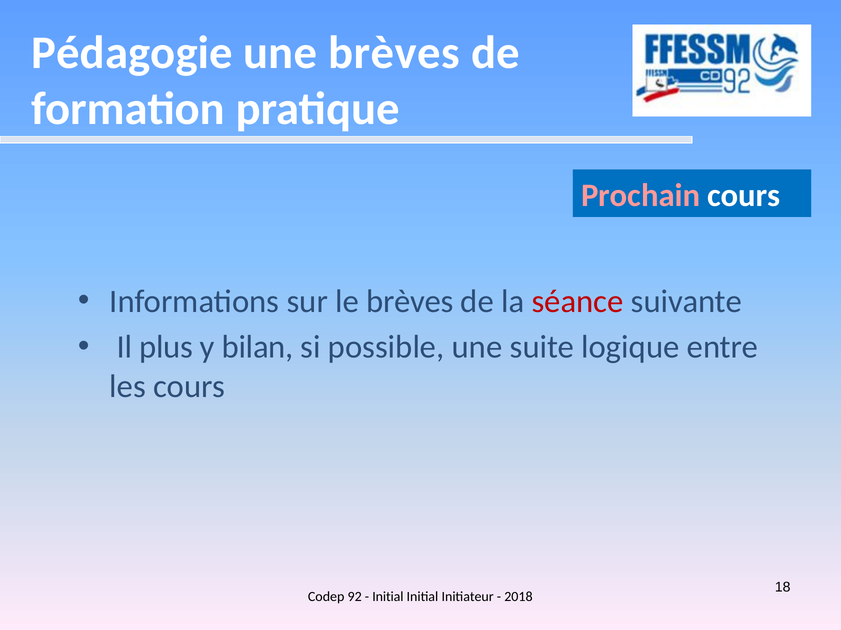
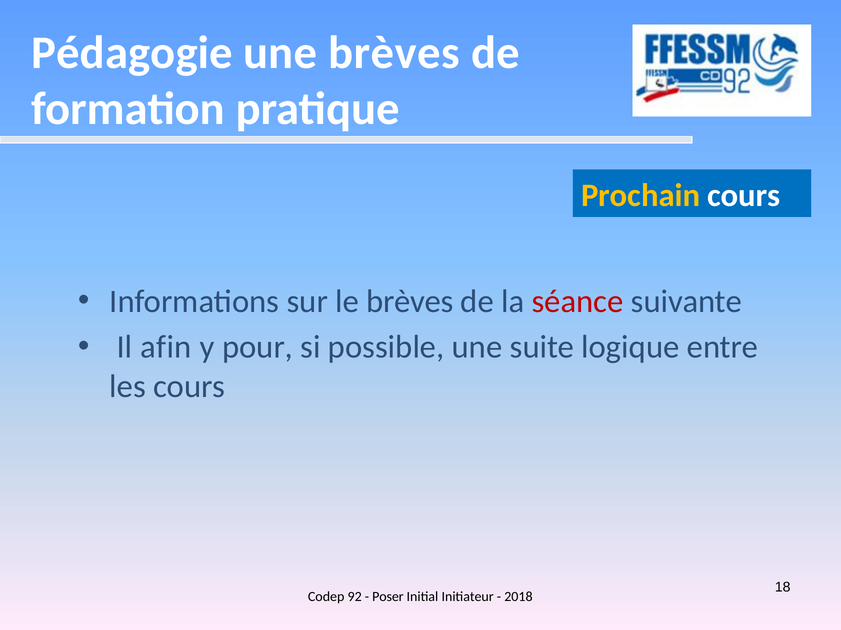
Prochain colour: pink -> yellow
plus: plus -> afin
bilan: bilan -> pour
Initial at (388, 597): Initial -> Poser
